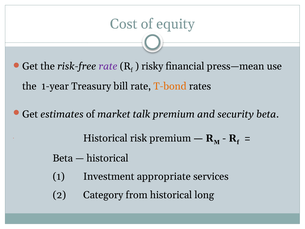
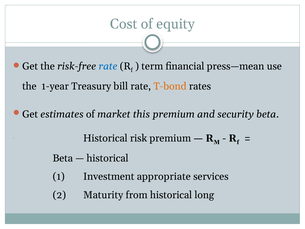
rate at (108, 66) colour: purple -> blue
risky: risky -> term
talk: talk -> this
Category: Category -> Maturity
